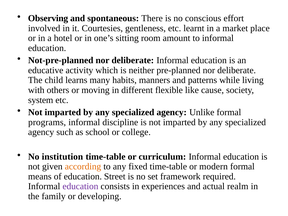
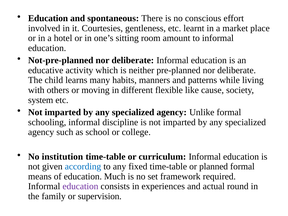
Observing at (48, 18): Observing -> Education
programs: programs -> schooling
according colour: orange -> blue
modern: modern -> planned
Street: Street -> Much
realm: realm -> round
developing: developing -> supervision
